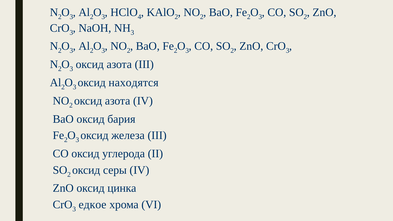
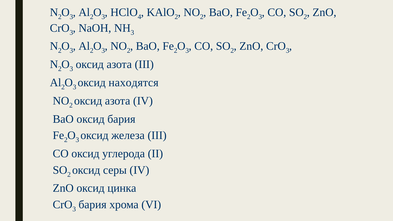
едкое at (92, 205): едкое -> бария
